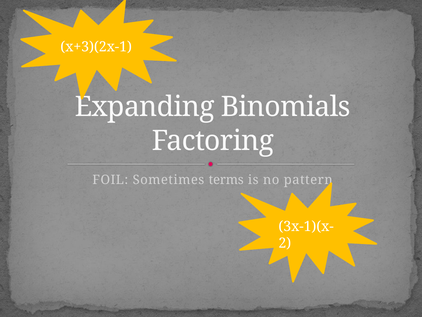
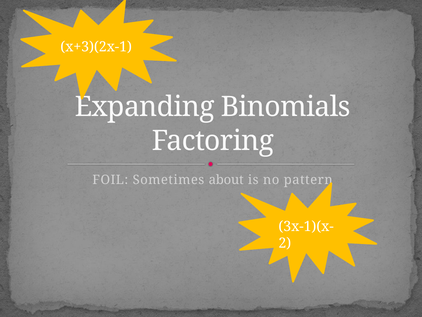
terms: terms -> about
